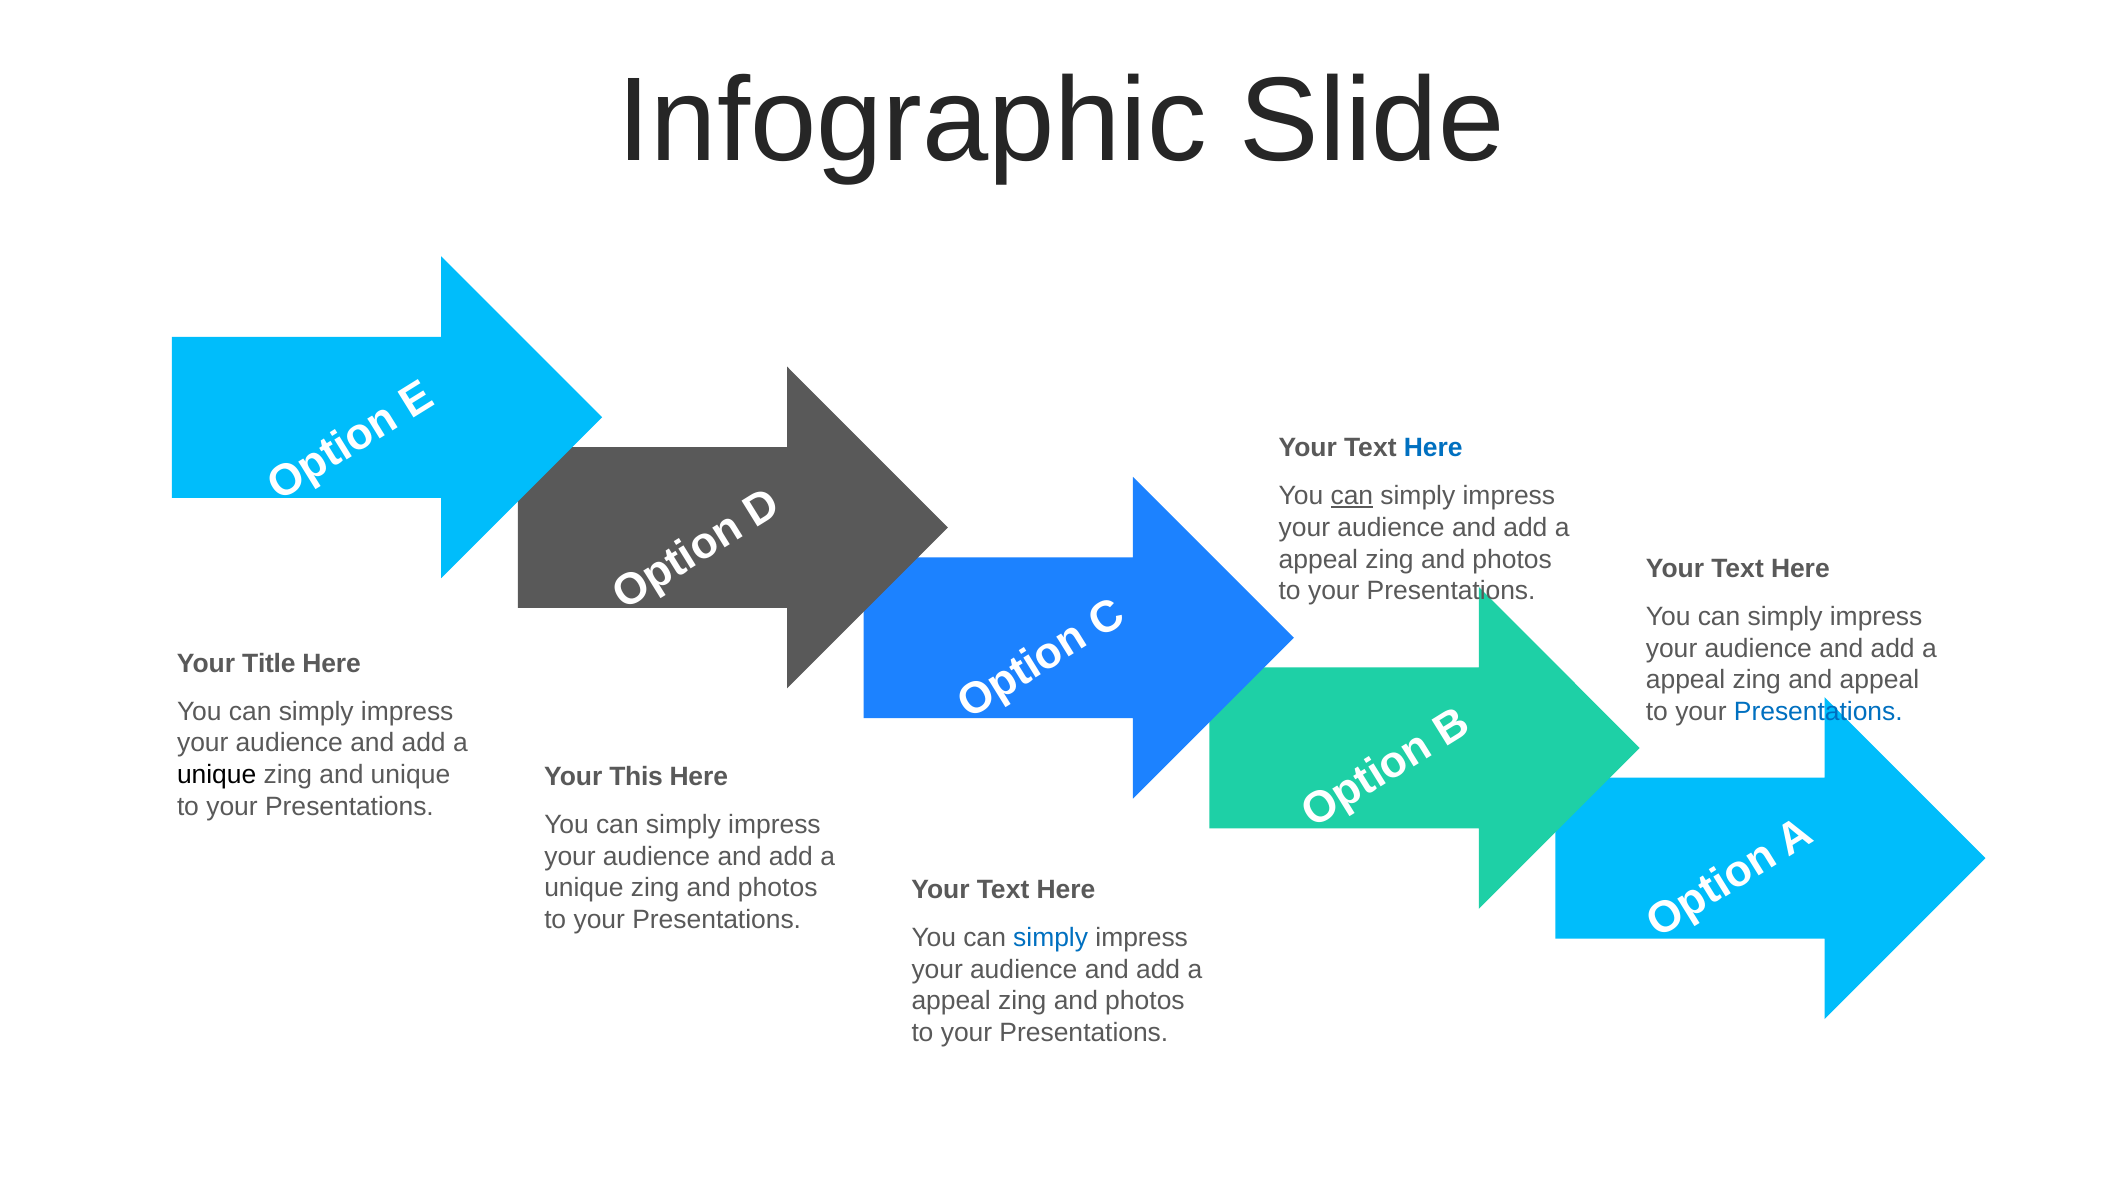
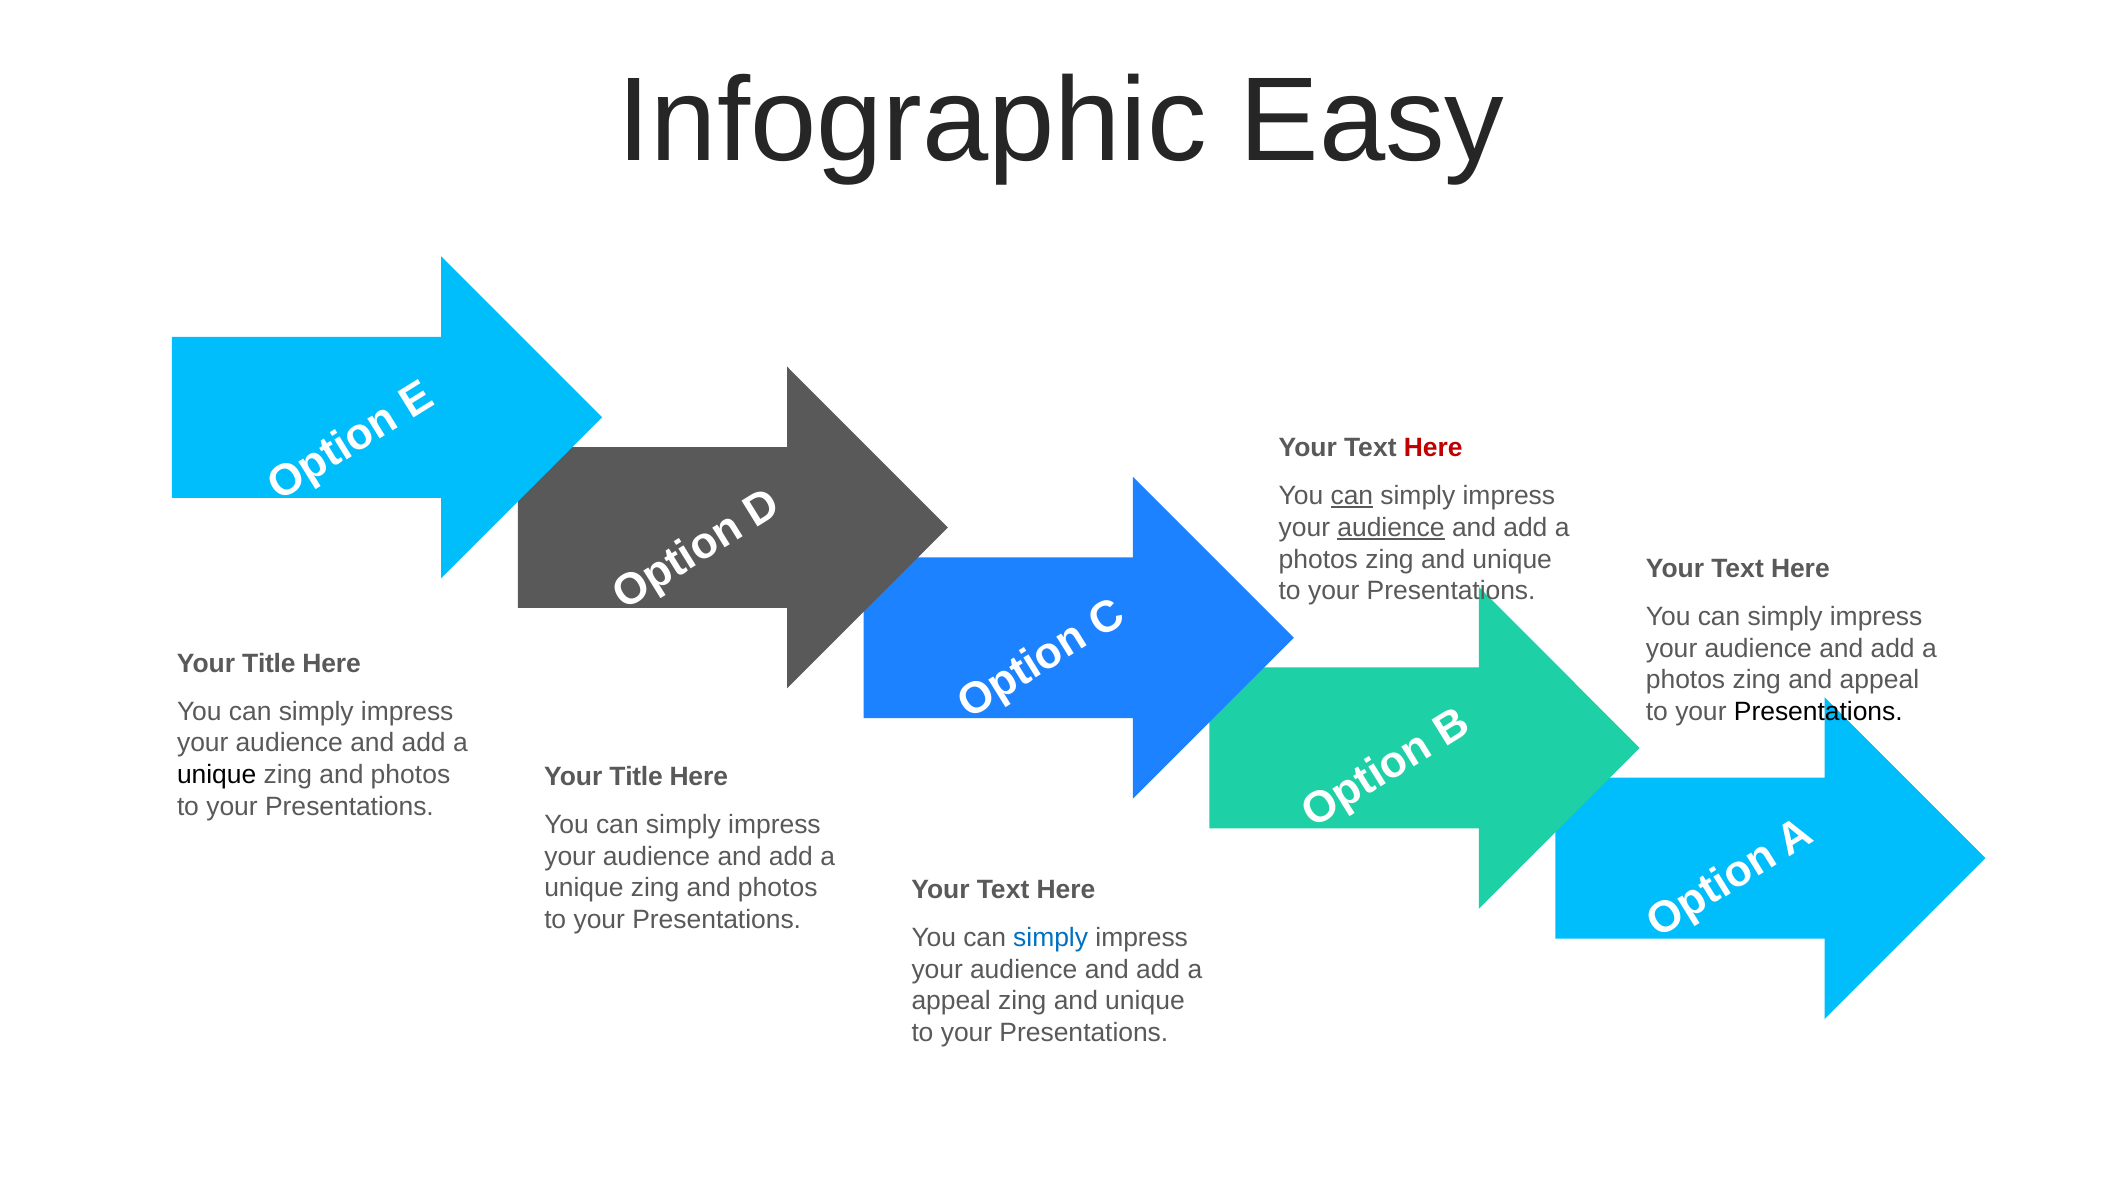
Slide: Slide -> Easy
Here at (1433, 447) colour: blue -> red
audience at (1391, 527) underline: none -> present
appeal at (1318, 559): appeal -> photos
photos at (1512, 559): photos -> unique
appeal at (1686, 680): appeal -> photos
Presentations at (1818, 712) colour: blue -> black
unique at (410, 775): unique -> photos
This at (636, 776): This -> Title
photos at (1145, 1001): photos -> unique
